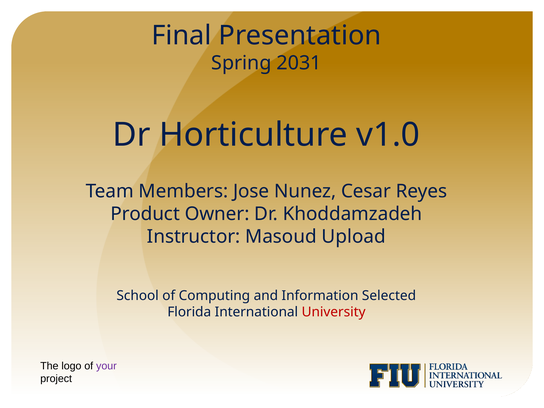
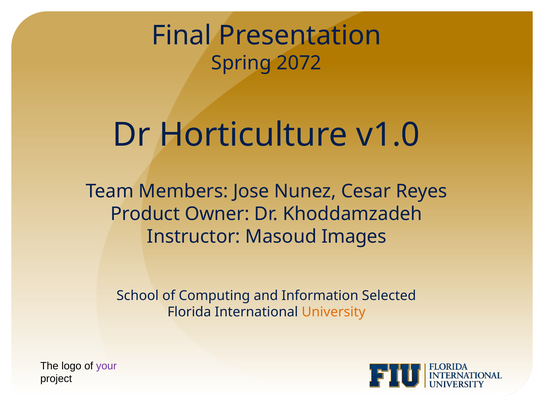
2031: 2031 -> 2072
Upload: Upload -> Images
University colour: red -> orange
